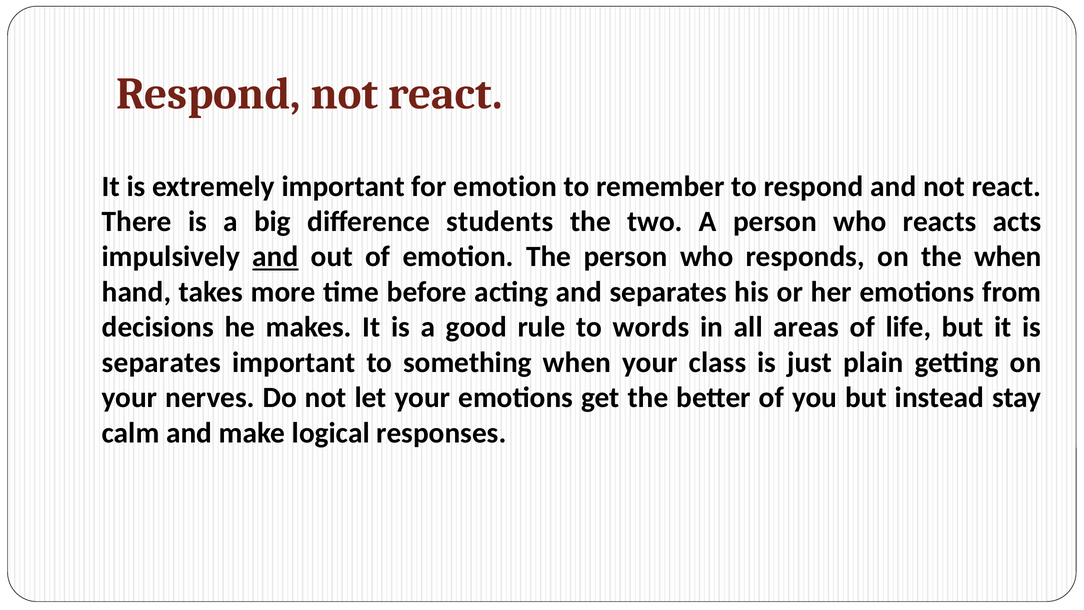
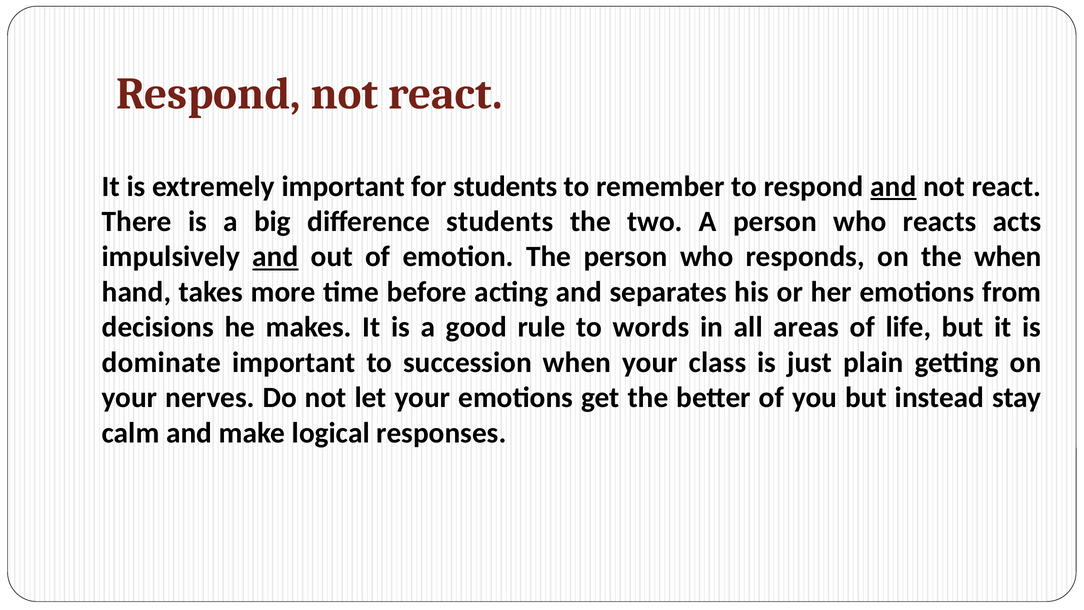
for emotion: emotion -> students
and at (893, 186) underline: none -> present
separates at (161, 362): separates -> dominate
something: something -> succession
